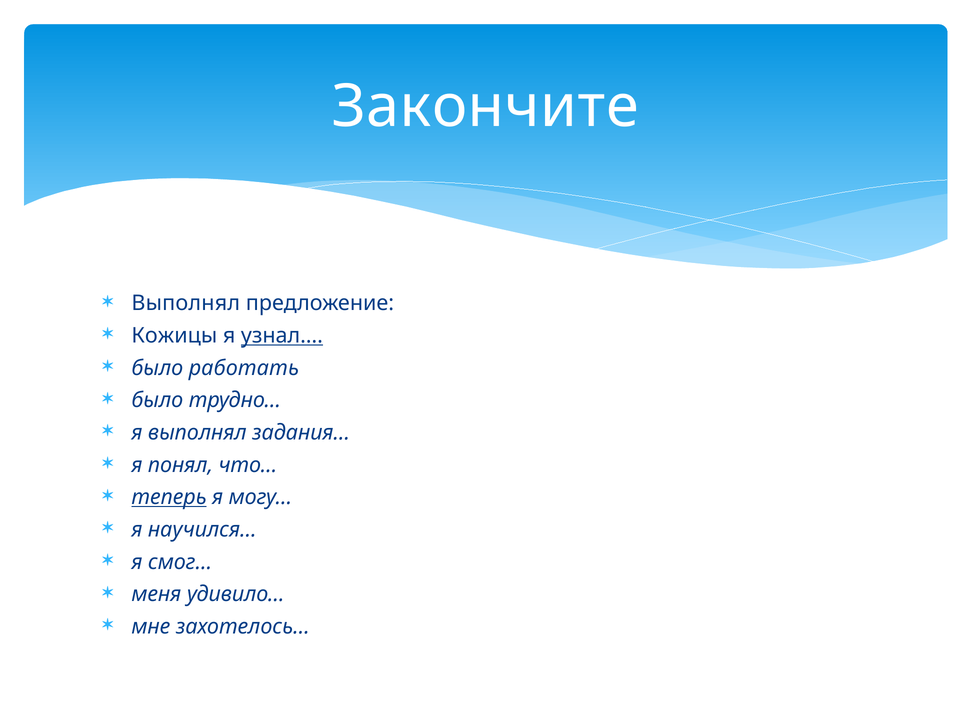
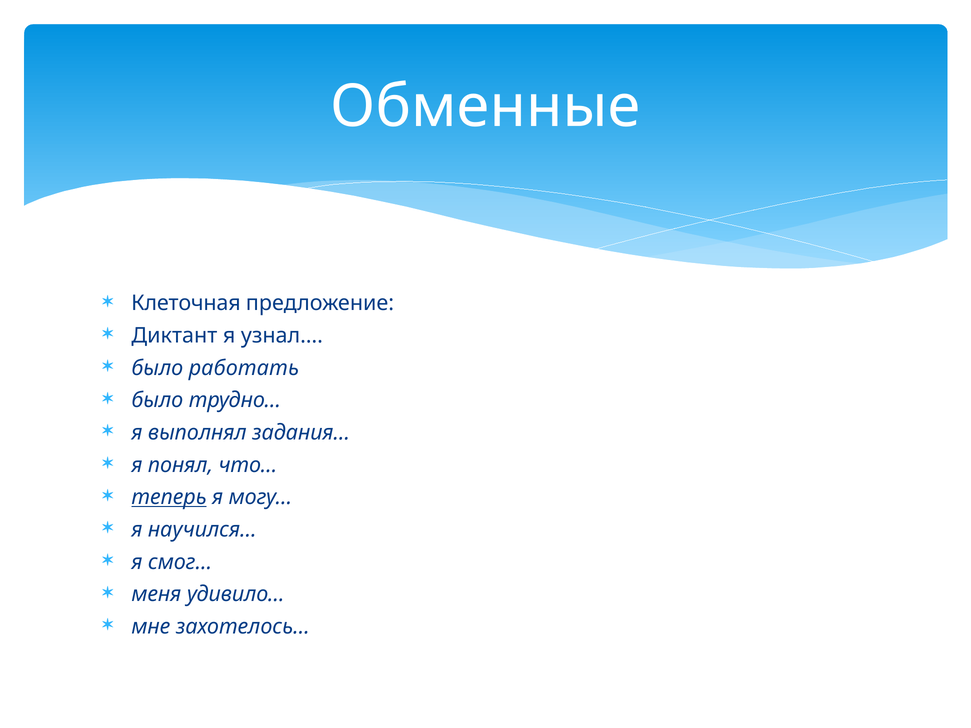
Закончите: Закончите -> Обменные
Выполнял at (186, 303): Выполнял -> Клеточная
Кожицы: Кожицы -> Диктант
узнал… underline: present -> none
